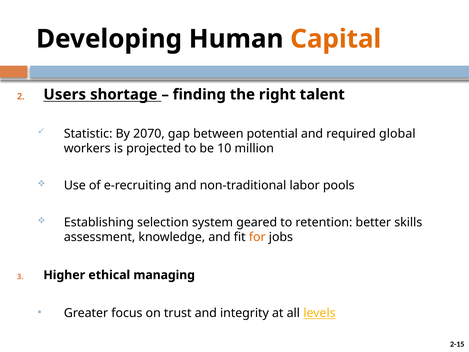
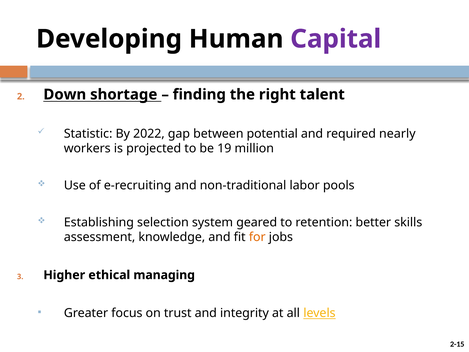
Capital colour: orange -> purple
Users: Users -> Down
2070: 2070 -> 2022
global: global -> nearly
10: 10 -> 19
